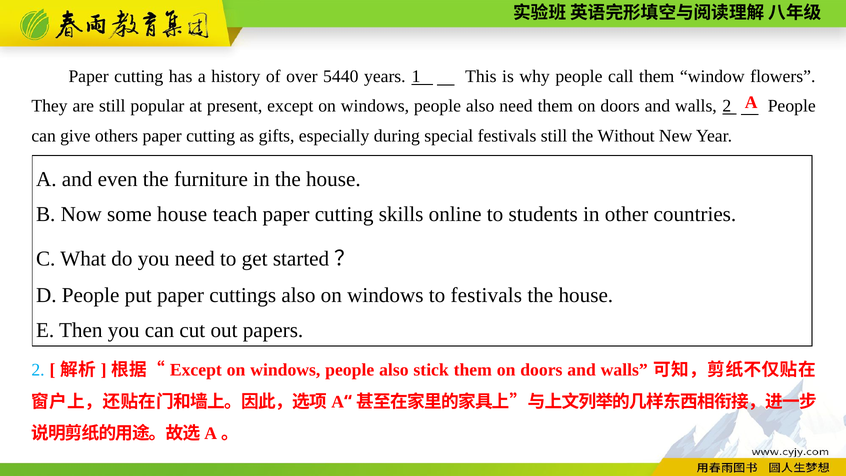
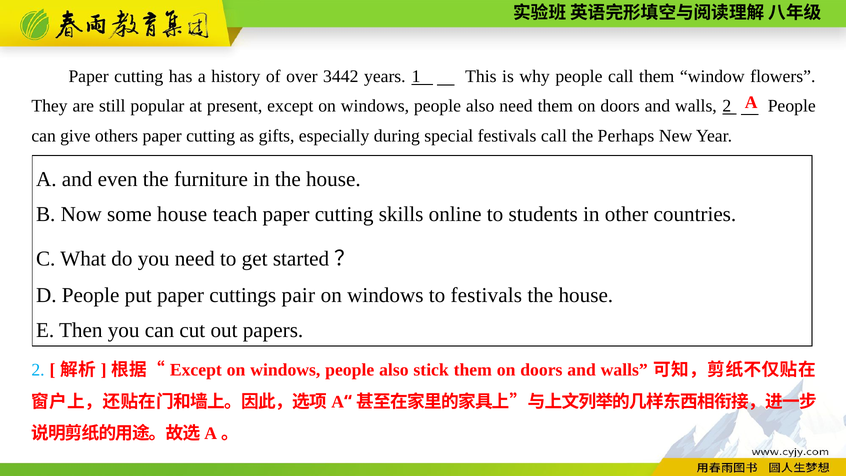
5440: 5440 -> 3442
festivals still: still -> call
Without: Without -> Perhaps
cuttings also: also -> pair
